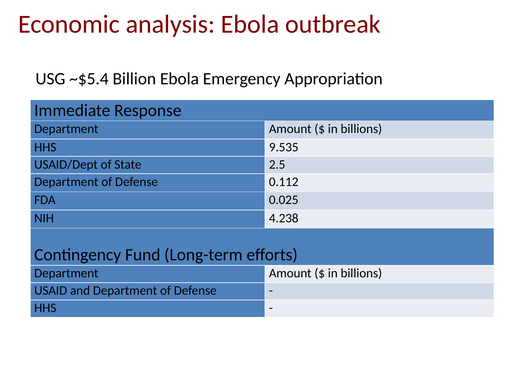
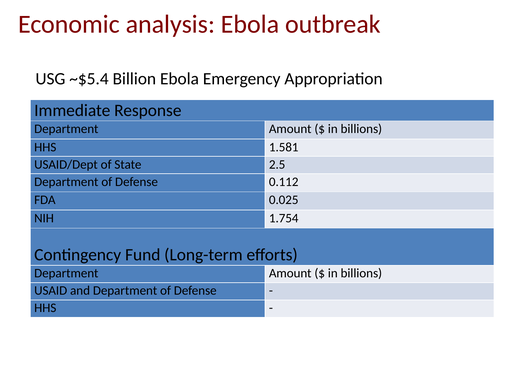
9.535: 9.535 -> 1.581
4.238: 4.238 -> 1.754
